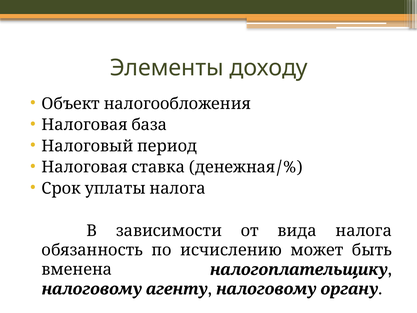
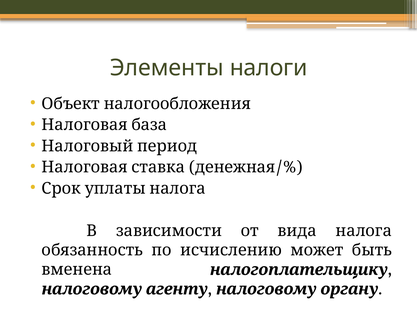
доходу: доходу -> налоги
